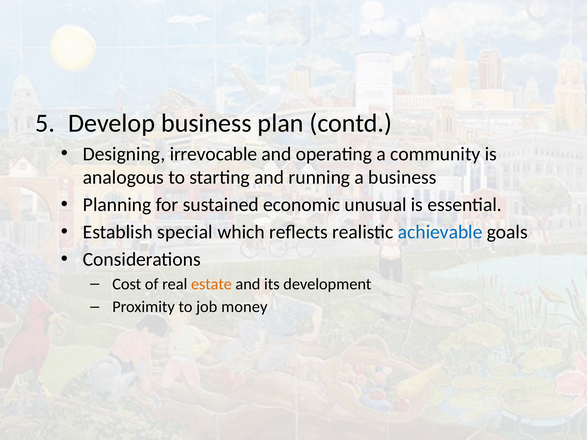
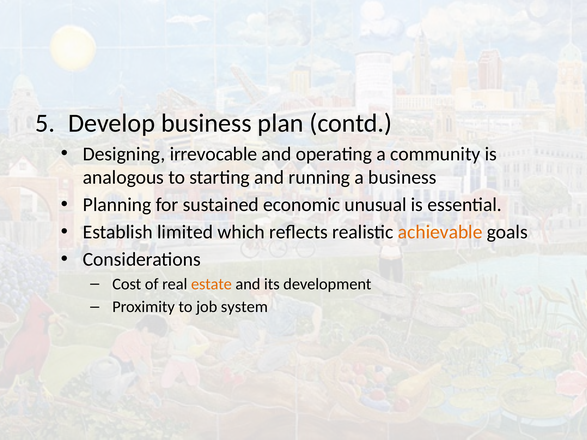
special: special -> limited
achievable colour: blue -> orange
money: money -> system
